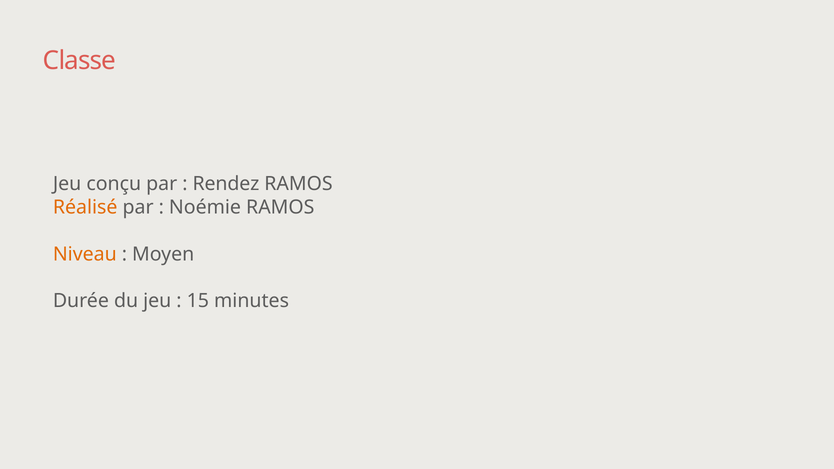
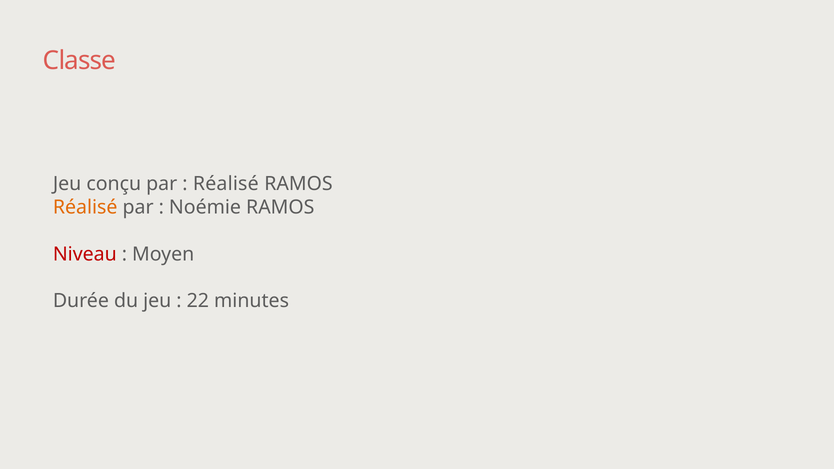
Rendez at (226, 184): Rendez -> Réalisé
Niveau colour: orange -> red
15: 15 -> 22
